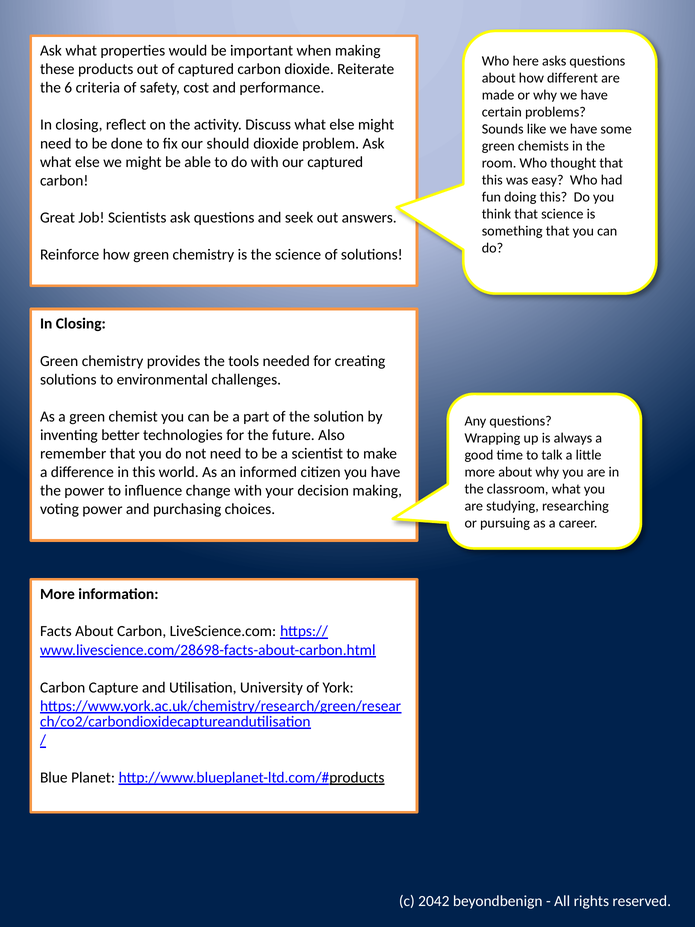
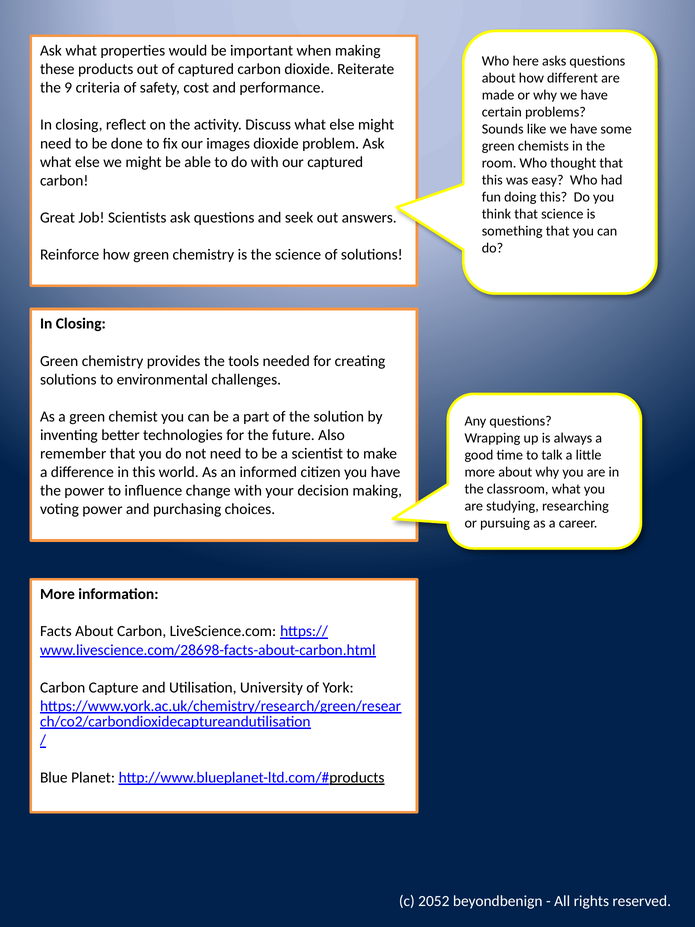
6: 6 -> 9
should: should -> images
2042: 2042 -> 2052
